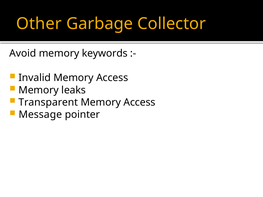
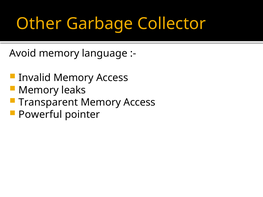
keywords: keywords -> language
Message: Message -> Powerful
